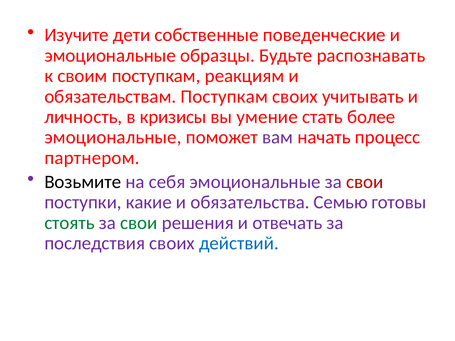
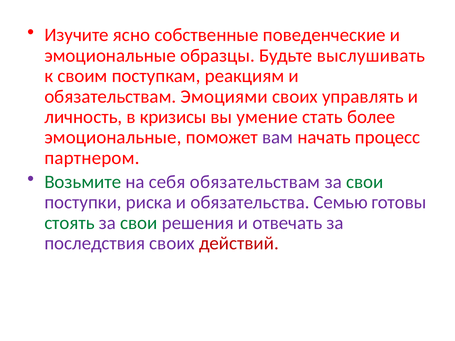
дети: дети -> ясно
распознавать: распознавать -> выслушивать
обязательствам Поступкам: Поступкам -> Эмоциями
учитывать: учитывать -> управлять
Возьмите colour: black -> green
себя эмоциональные: эмоциональные -> обязательствам
свои at (365, 182) colour: red -> green
какие: какие -> риска
действий colour: blue -> red
